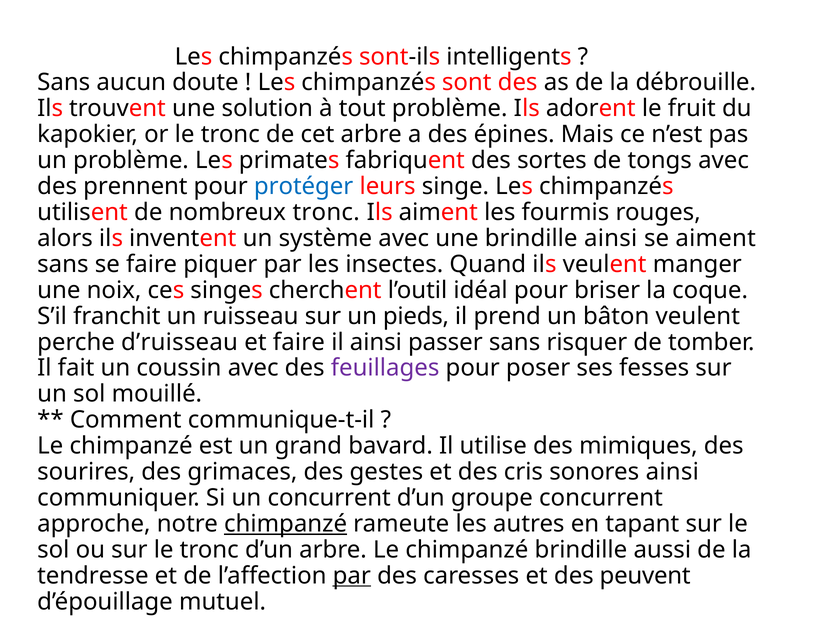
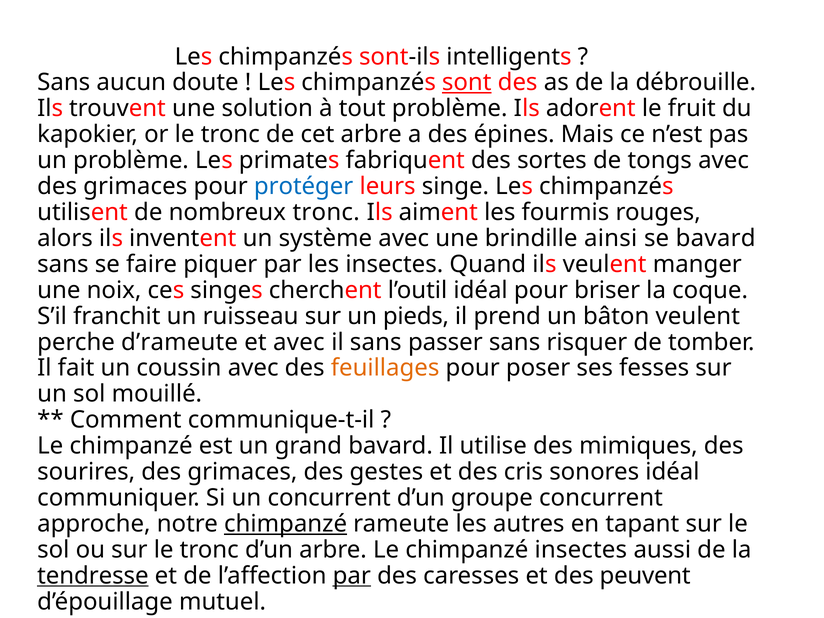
sont underline: none -> present
prennent at (135, 186): prennent -> grimaces
se aiment: aiment -> bavard
d’ruisseau: d’ruisseau -> d’rameute
et faire: faire -> avec
il ainsi: ainsi -> sans
feuillages colour: purple -> orange
sonores ainsi: ainsi -> idéal
chimpanzé brindille: brindille -> insectes
tendresse underline: none -> present
